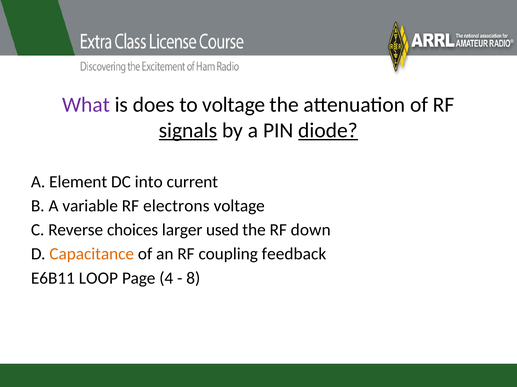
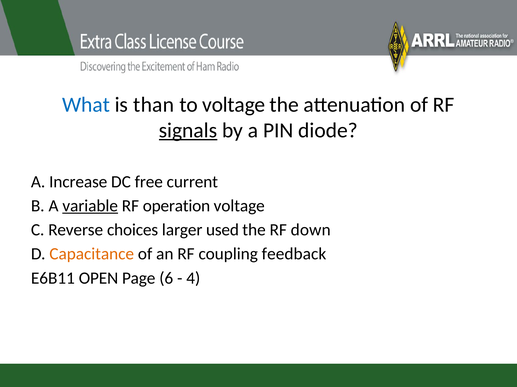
What colour: purple -> blue
does: does -> than
diode underline: present -> none
Element: Element -> Increase
into: into -> free
variable underline: none -> present
electrons: electrons -> operation
LOOP: LOOP -> OPEN
4: 4 -> 6
8: 8 -> 4
